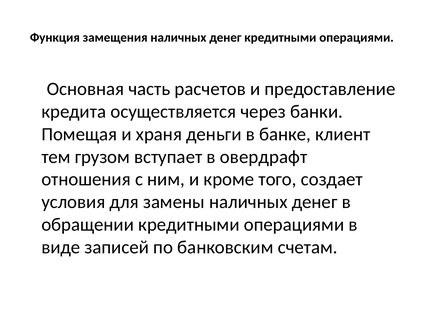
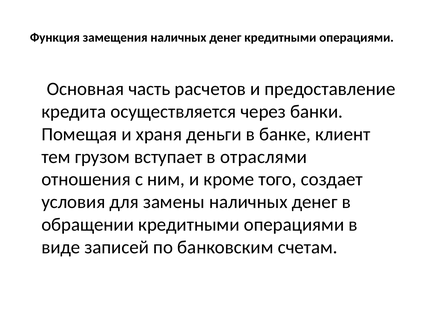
овердрафт: овердрафт -> отраслями
